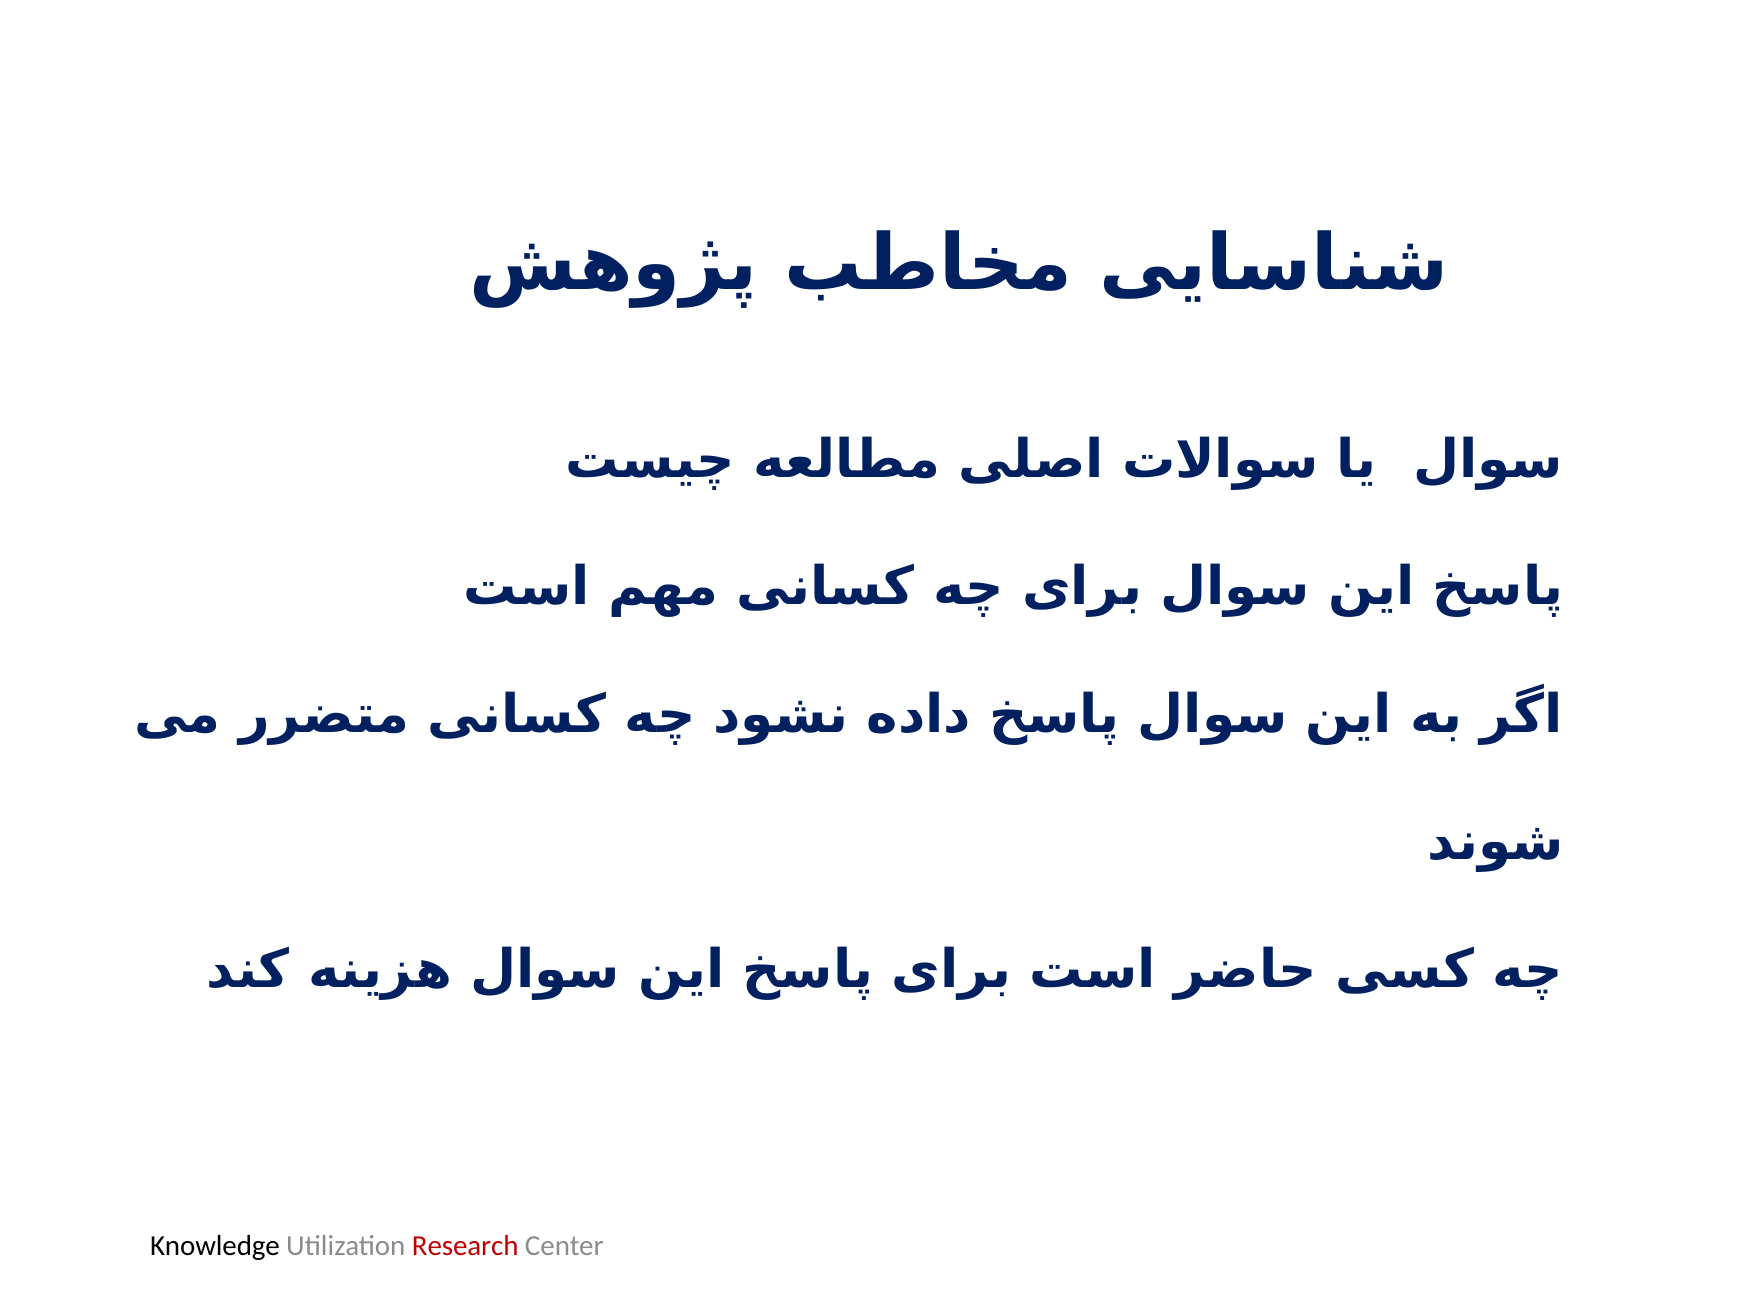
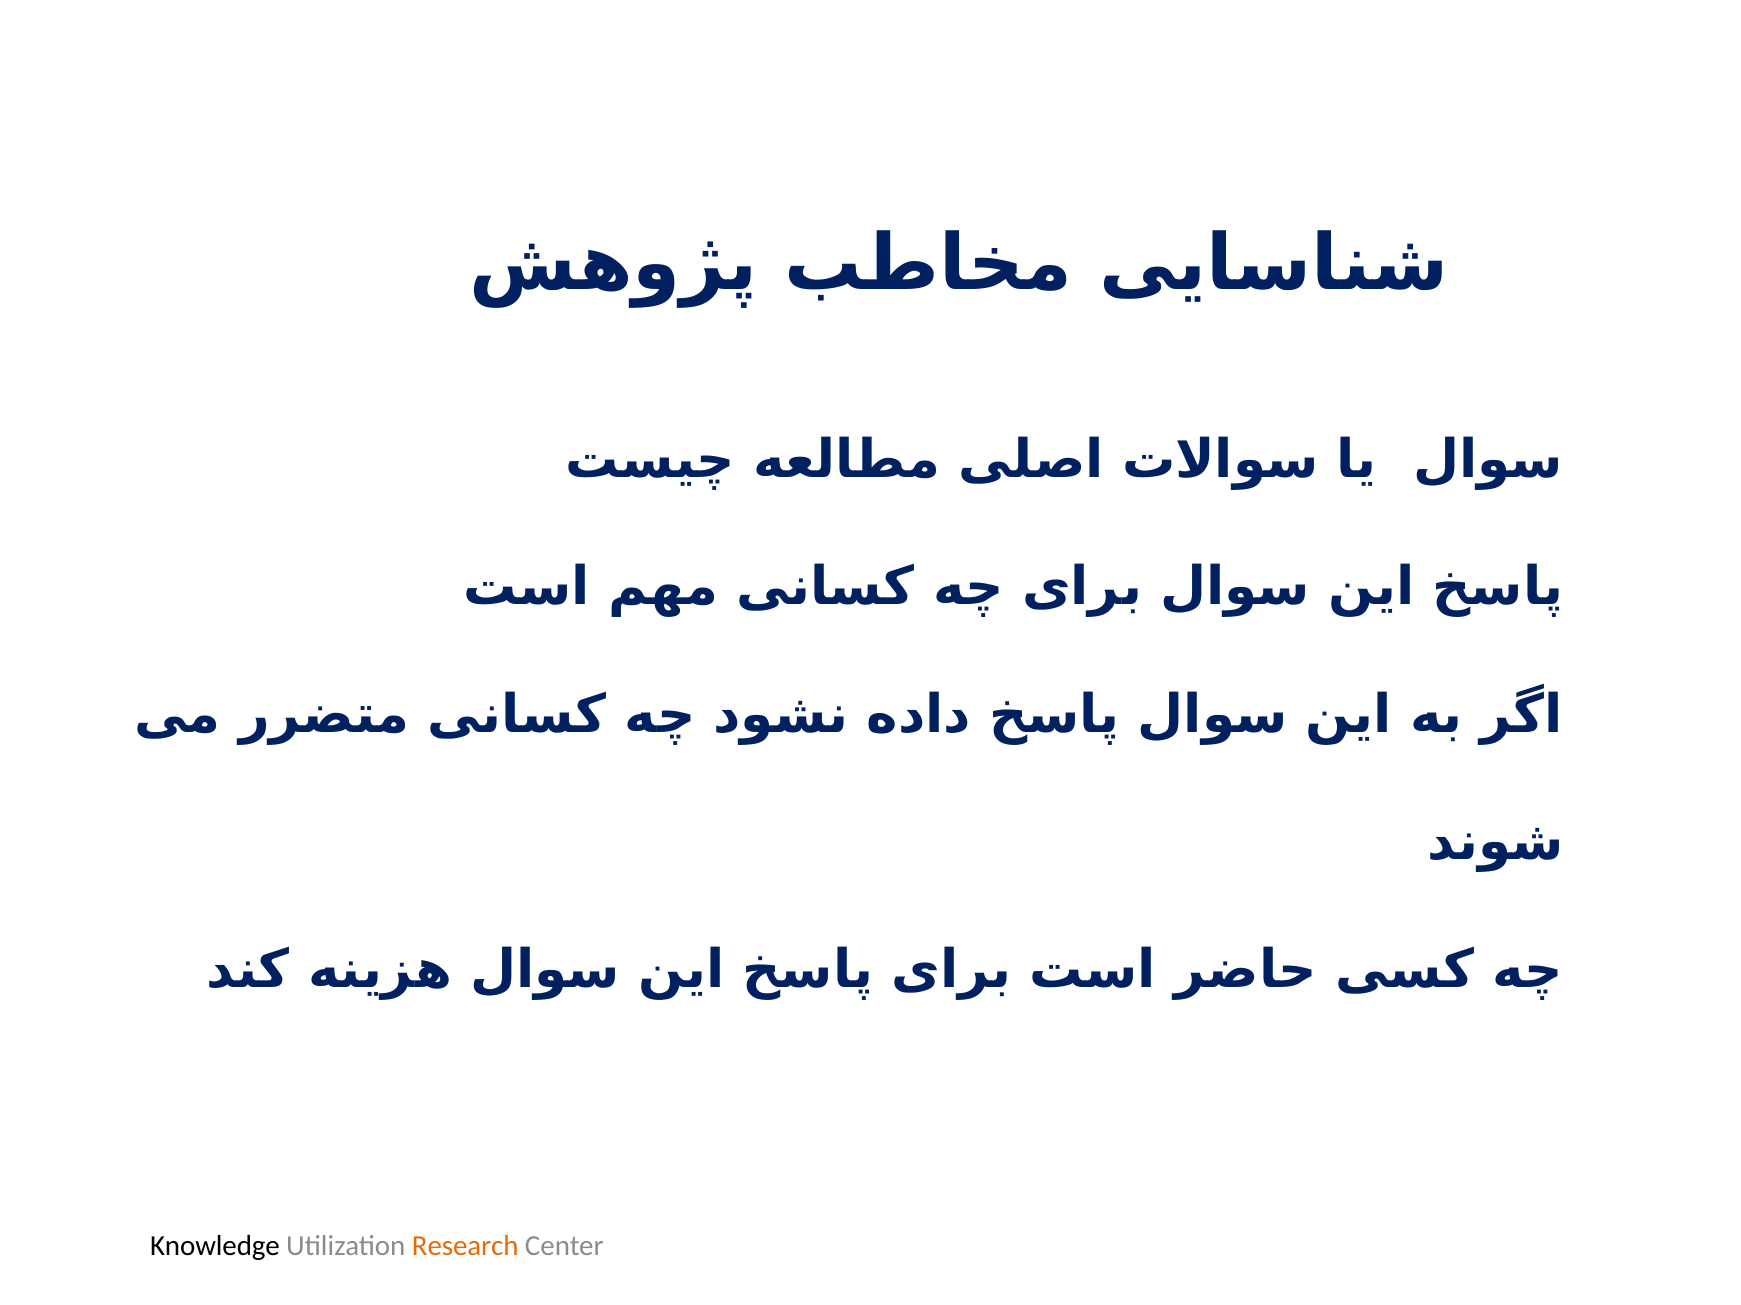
Research colour: red -> orange
